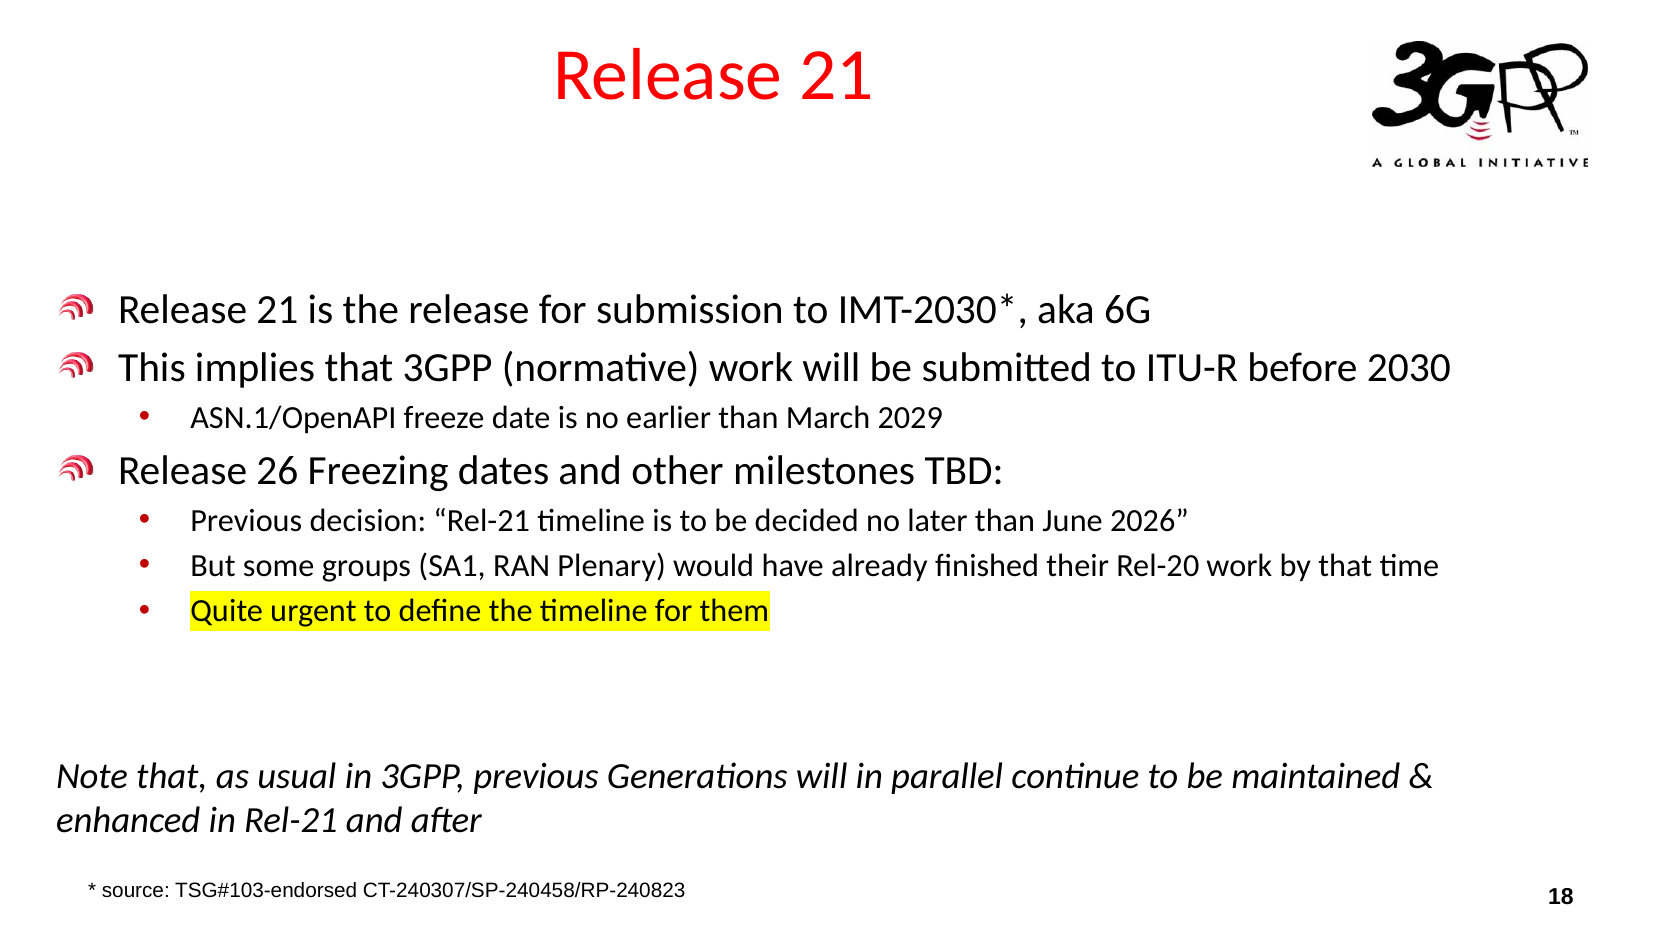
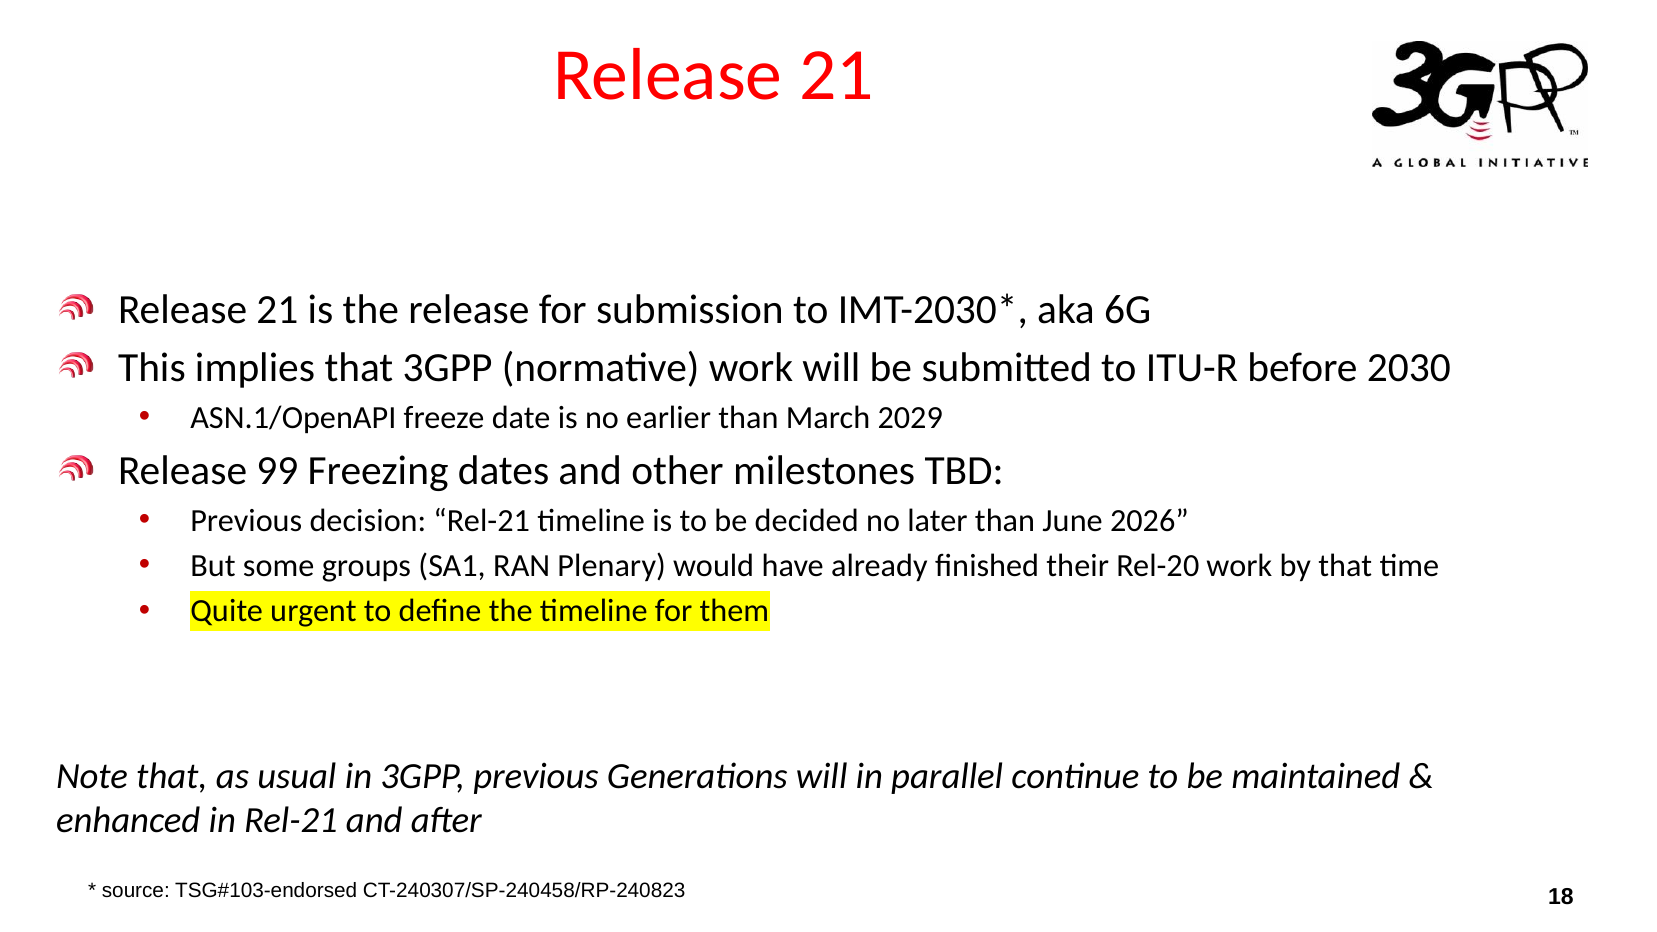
26: 26 -> 99
